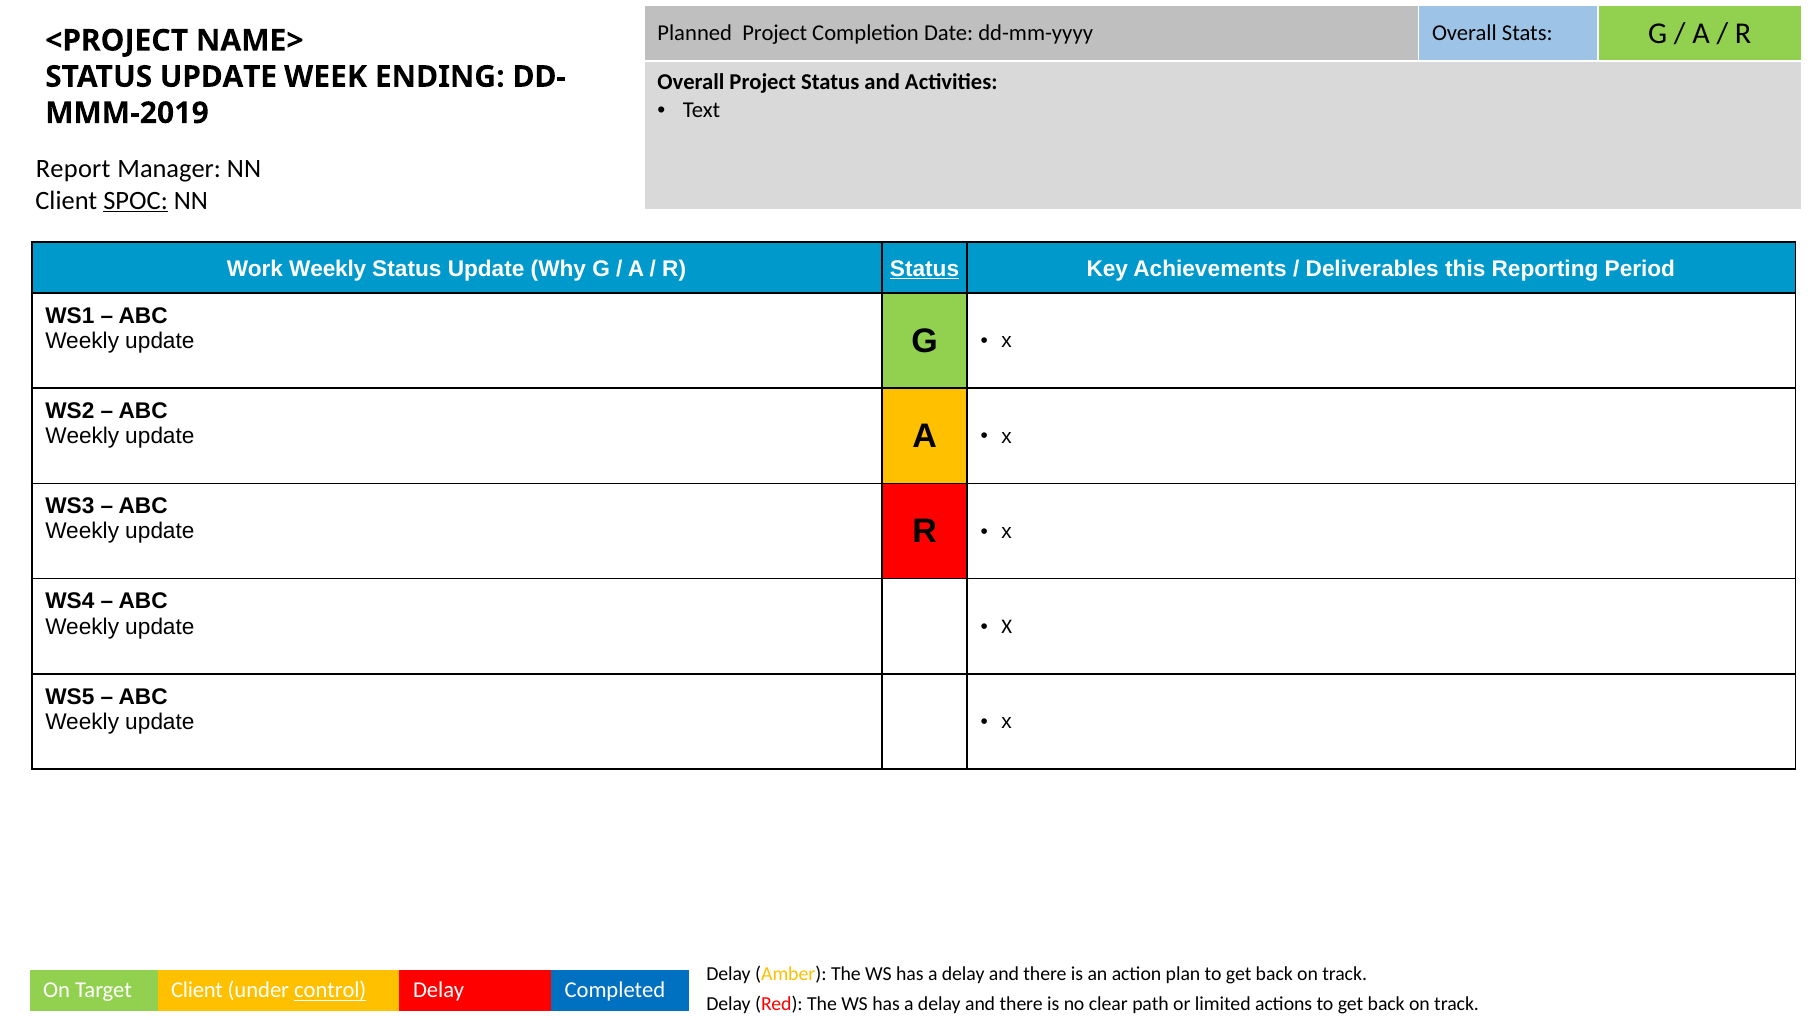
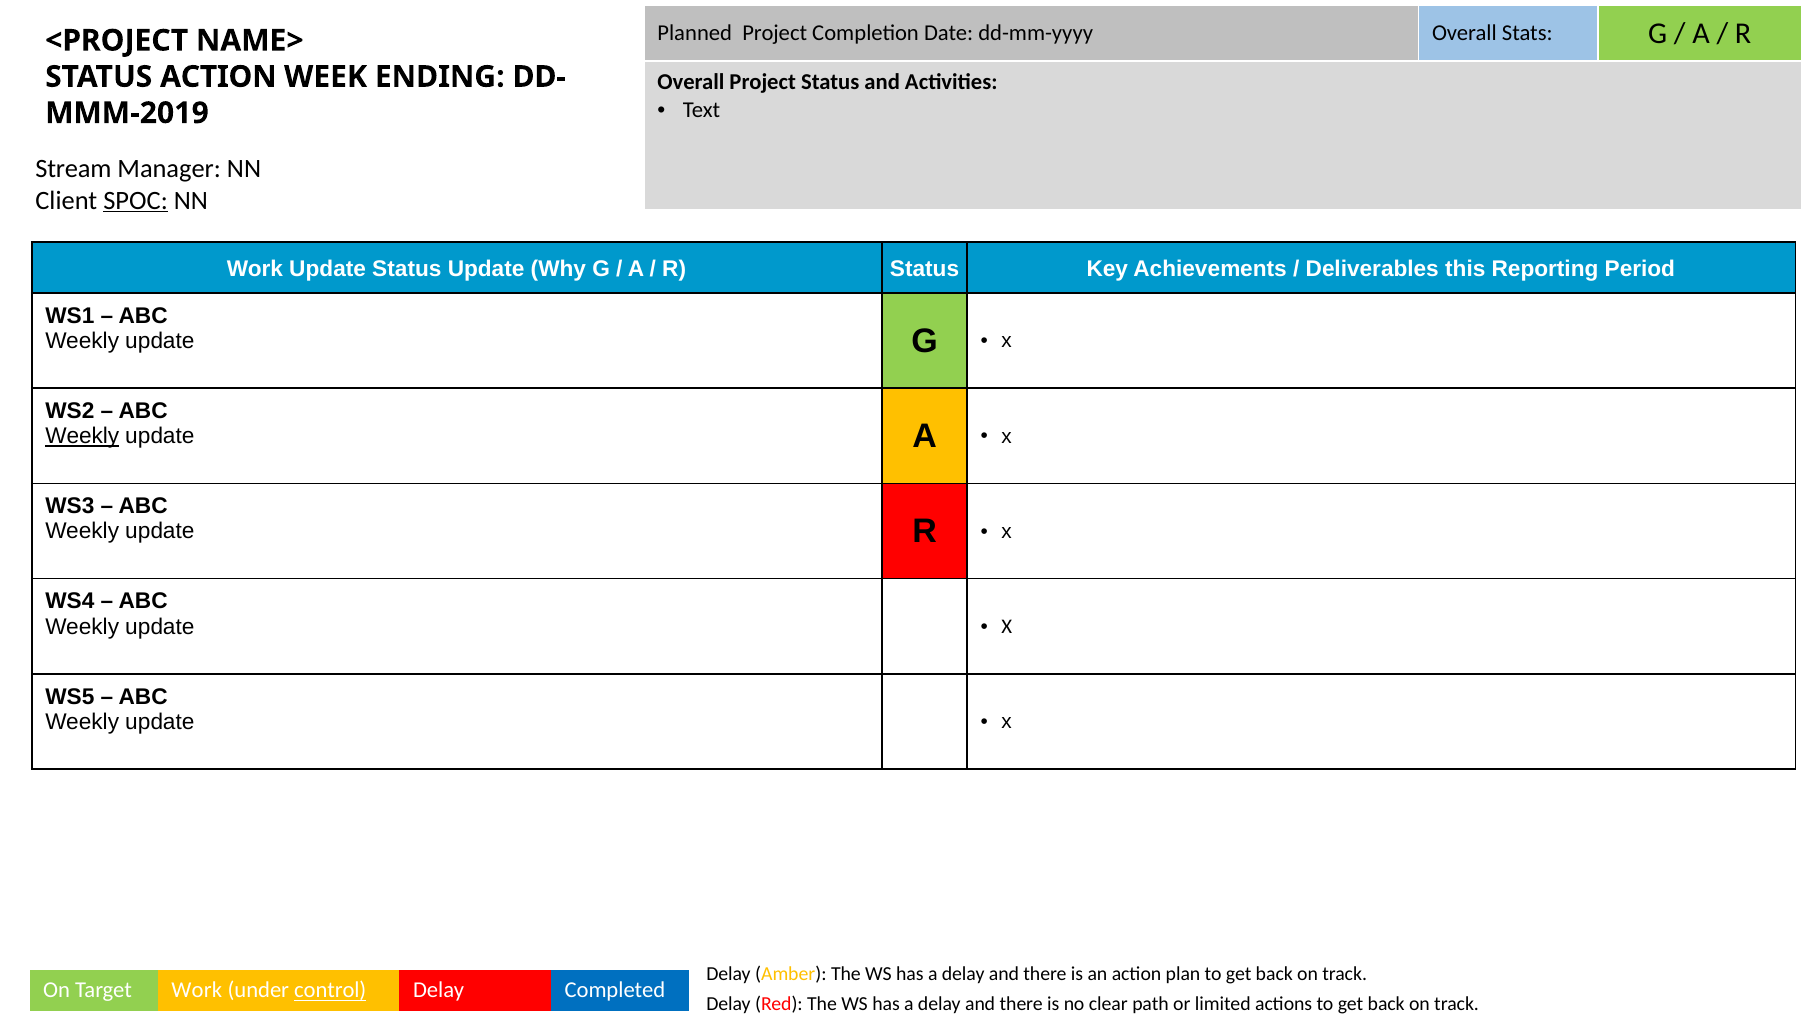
UPDATE at (218, 77): UPDATE -> ACTION
Report: Report -> Stream
Work Weekly: Weekly -> Update
Status at (925, 269) underline: present -> none
Weekly at (82, 436) underline: none -> present
Target Client: Client -> Work
